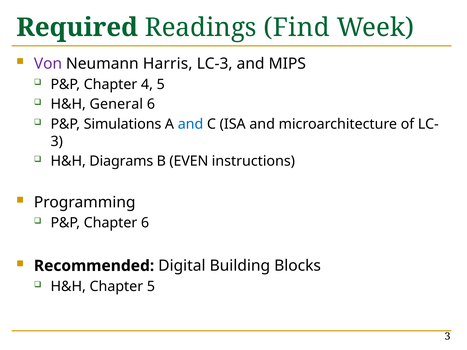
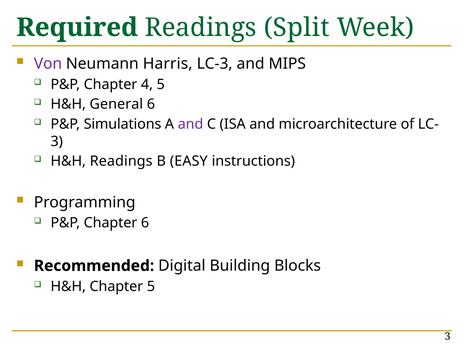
Find: Find -> Split
and at (191, 124) colour: blue -> purple
H&H Diagrams: Diagrams -> Readings
EVEN: EVEN -> EASY
